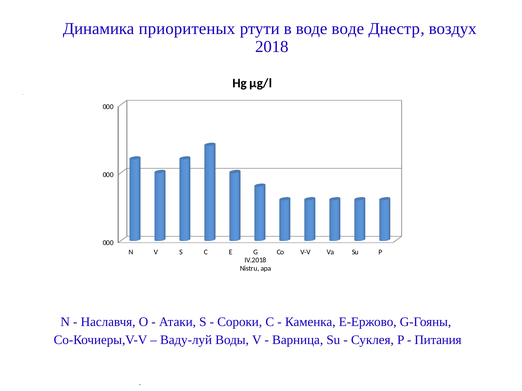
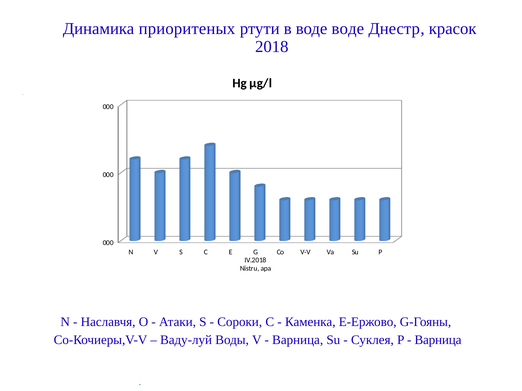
воздух: воздух -> красок
Питания at (438, 340): Питания -> Варница
